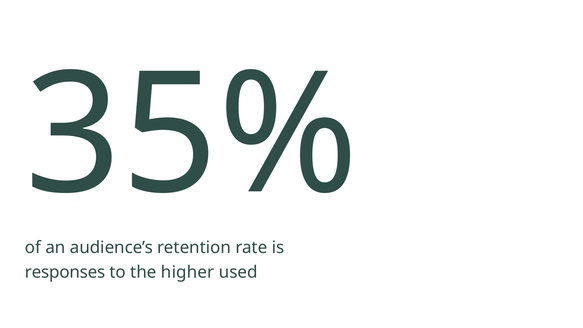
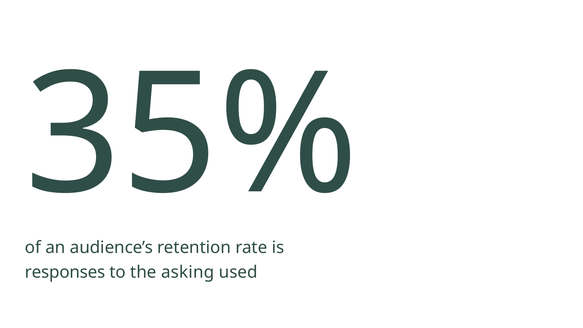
higher: higher -> asking
